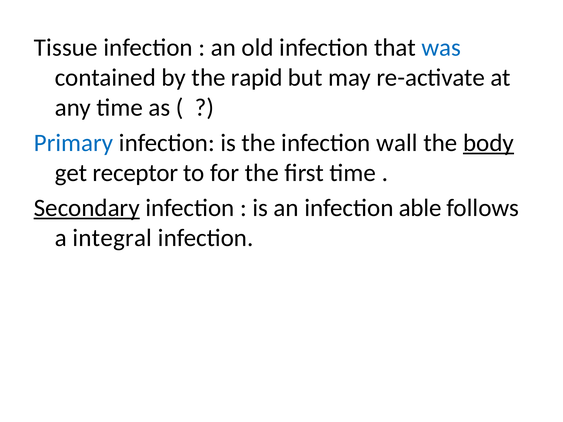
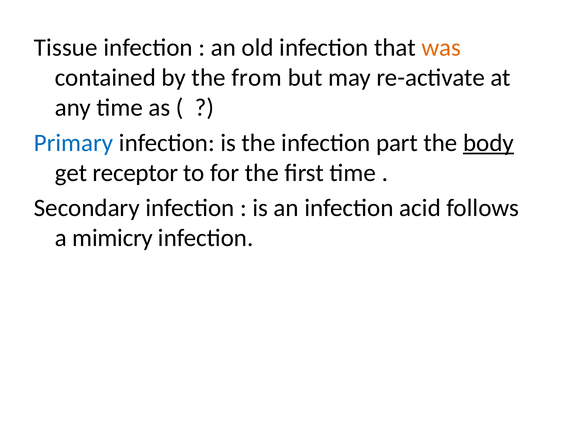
was colour: blue -> orange
rapid: rapid -> from
wall: wall -> part
Secondary underline: present -> none
able: able -> acid
integral: integral -> mimicry
